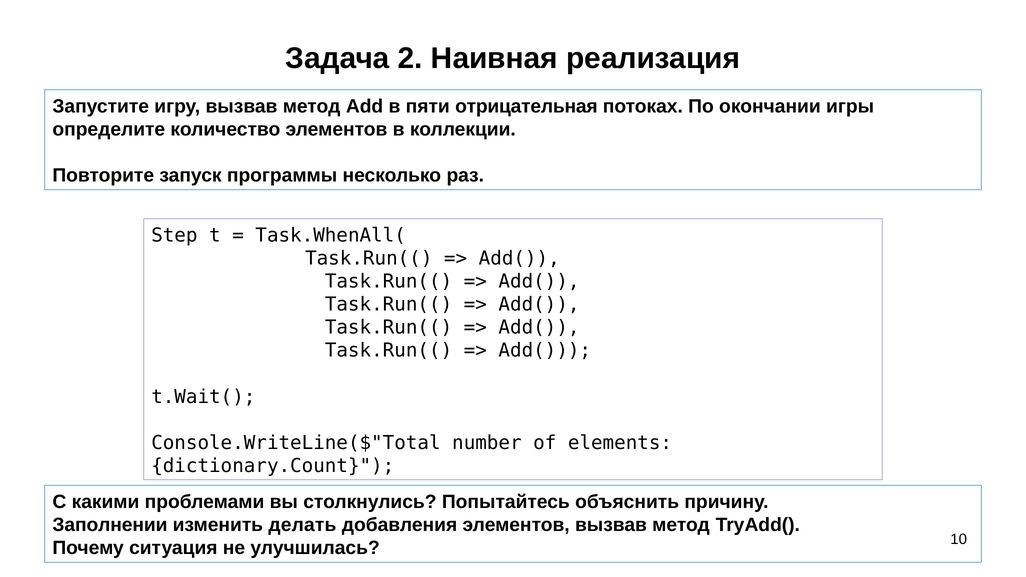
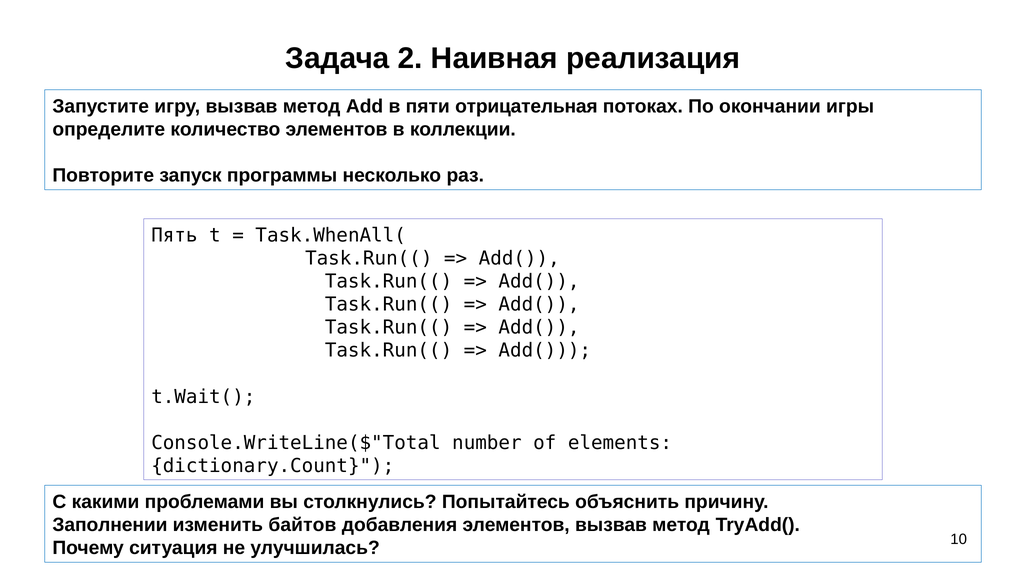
Step: Step -> Пять
делать: делать -> байтов
